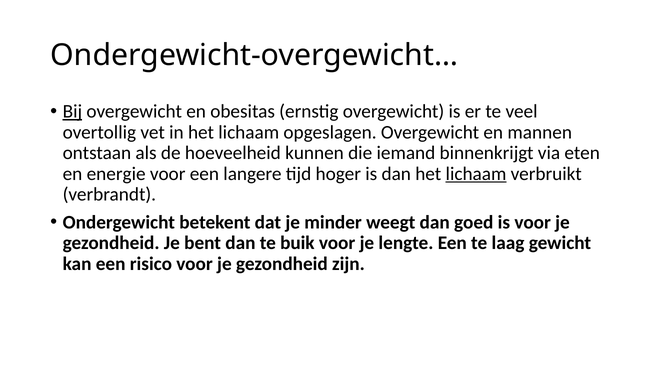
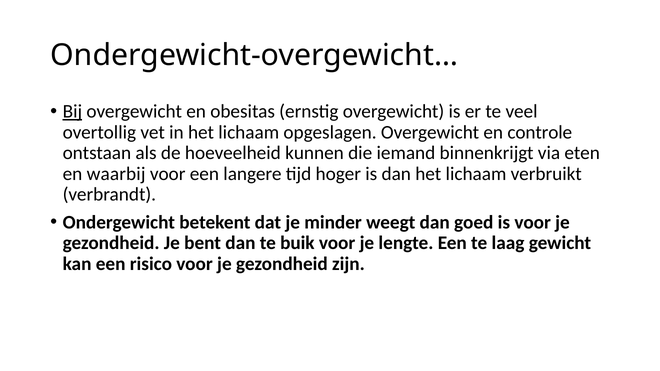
mannen: mannen -> controle
energie: energie -> waarbij
lichaam at (476, 174) underline: present -> none
